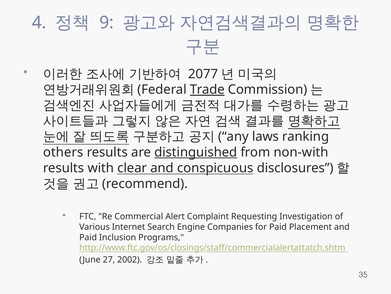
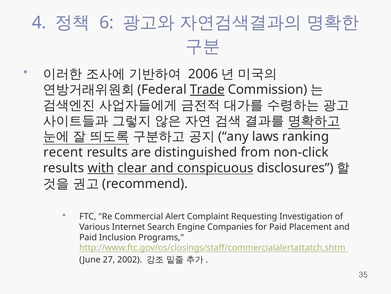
9: 9 -> 6
2077: 2077 -> 2006
others: others -> recent
distinguished underline: present -> none
non-with: non-with -> non-click
with underline: none -> present
